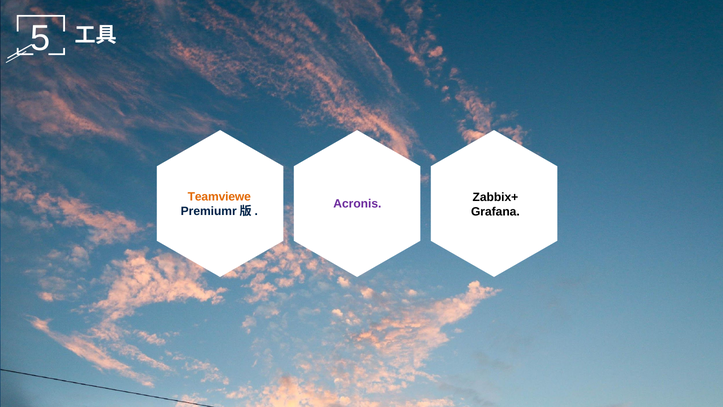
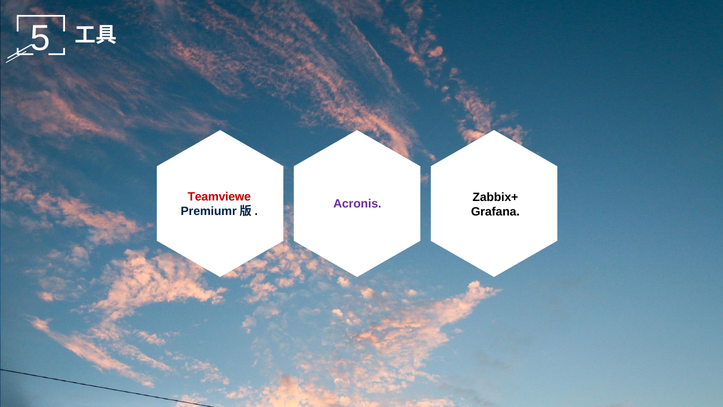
Teamviewe colour: orange -> red
